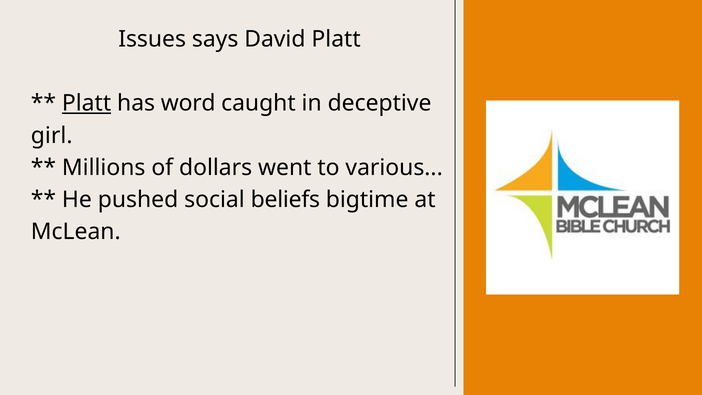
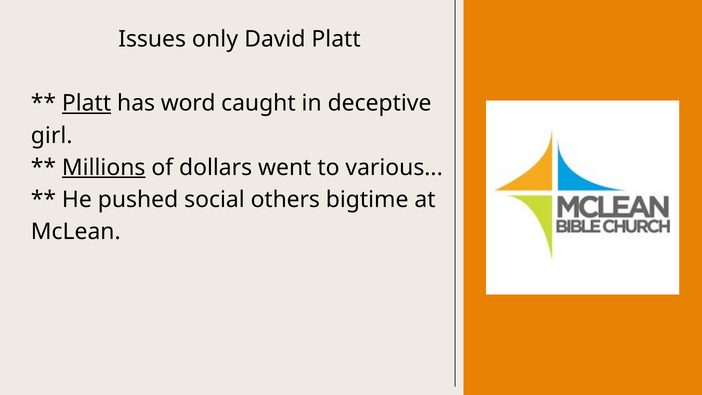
says: says -> only
Millions underline: none -> present
beliefs: beliefs -> others
